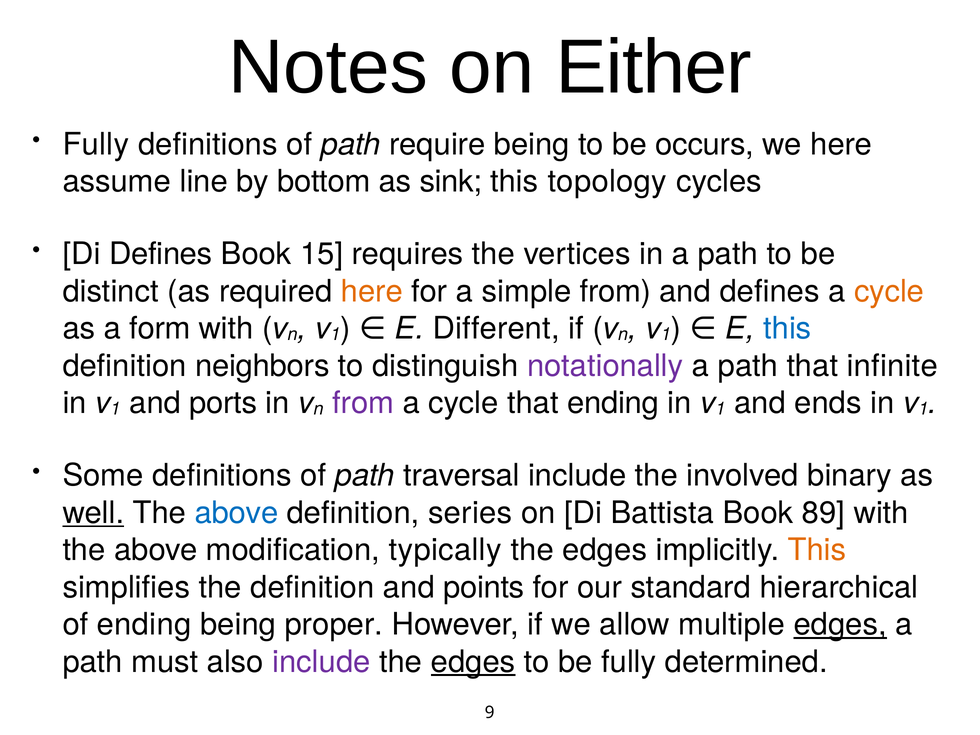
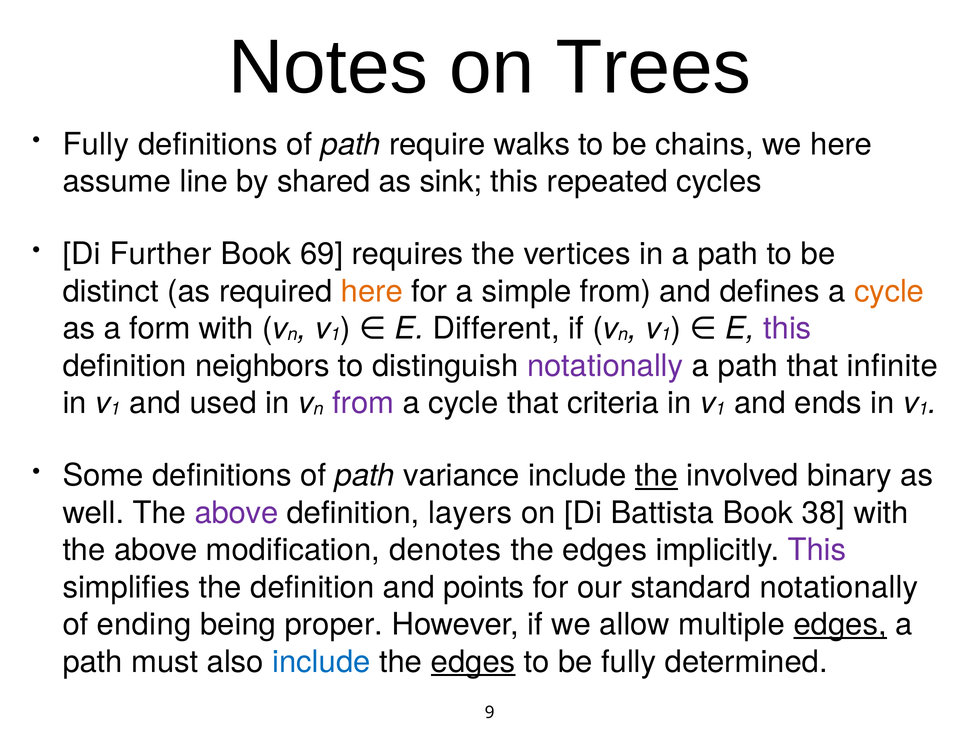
Either: Either -> Trees
require being: being -> walks
occurs: occurs -> chains
bottom: bottom -> shared
topology: topology -> repeated
Di Defines: Defines -> Further
15: 15 -> 69
this at (787, 329) colour: blue -> purple
ports: ports -> used
that ending: ending -> criteria
traversal: traversal -> variance
the at (656, 476) underline: none -> present
well underline: present -> none
above at (237, 513) colour: blue -> purple
series: series -> layers
89: 89 -> 38
typically: typically -> denotes
This at (817, 550) colour: orange -> purple
standard hierarchical: hierarchical -> notationally
include at (321, 662) colour: purple -> blue
